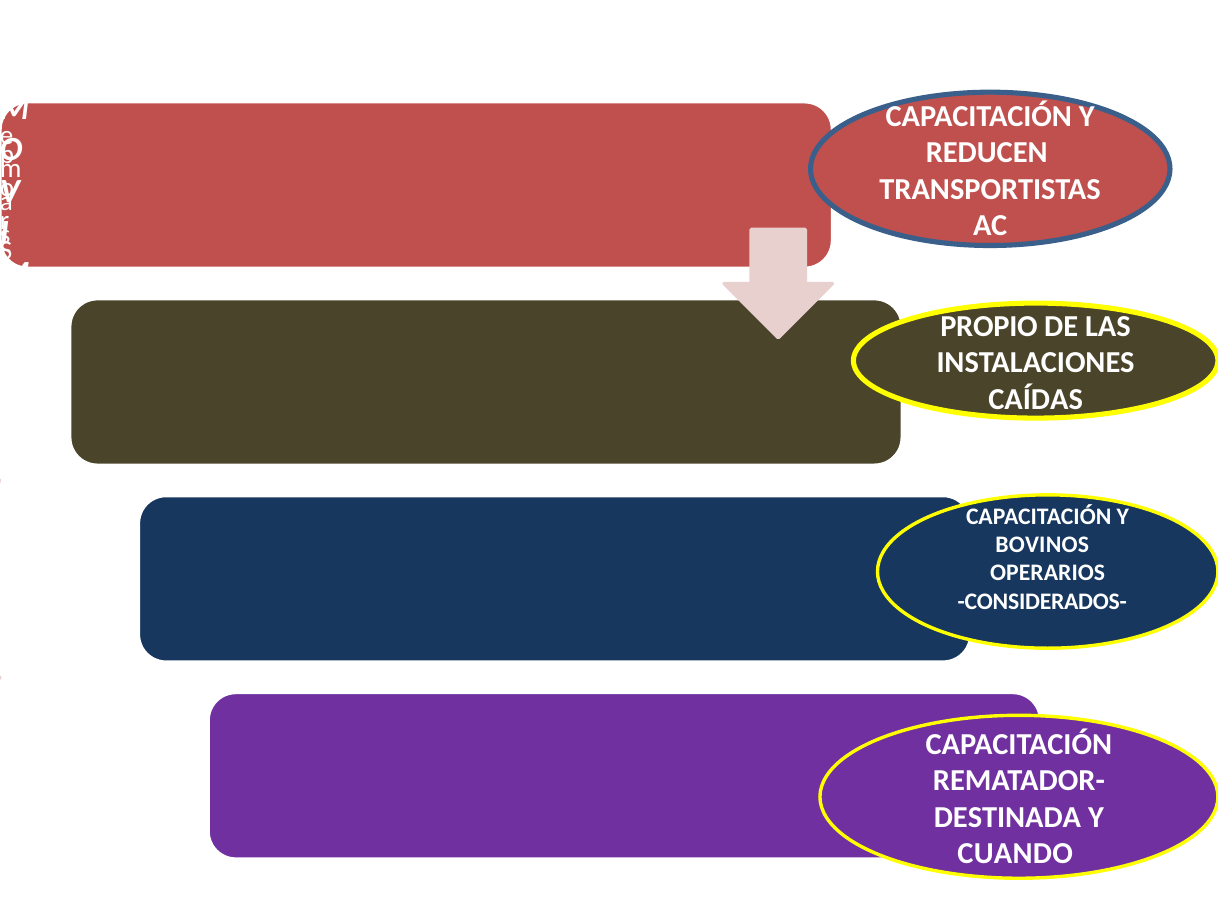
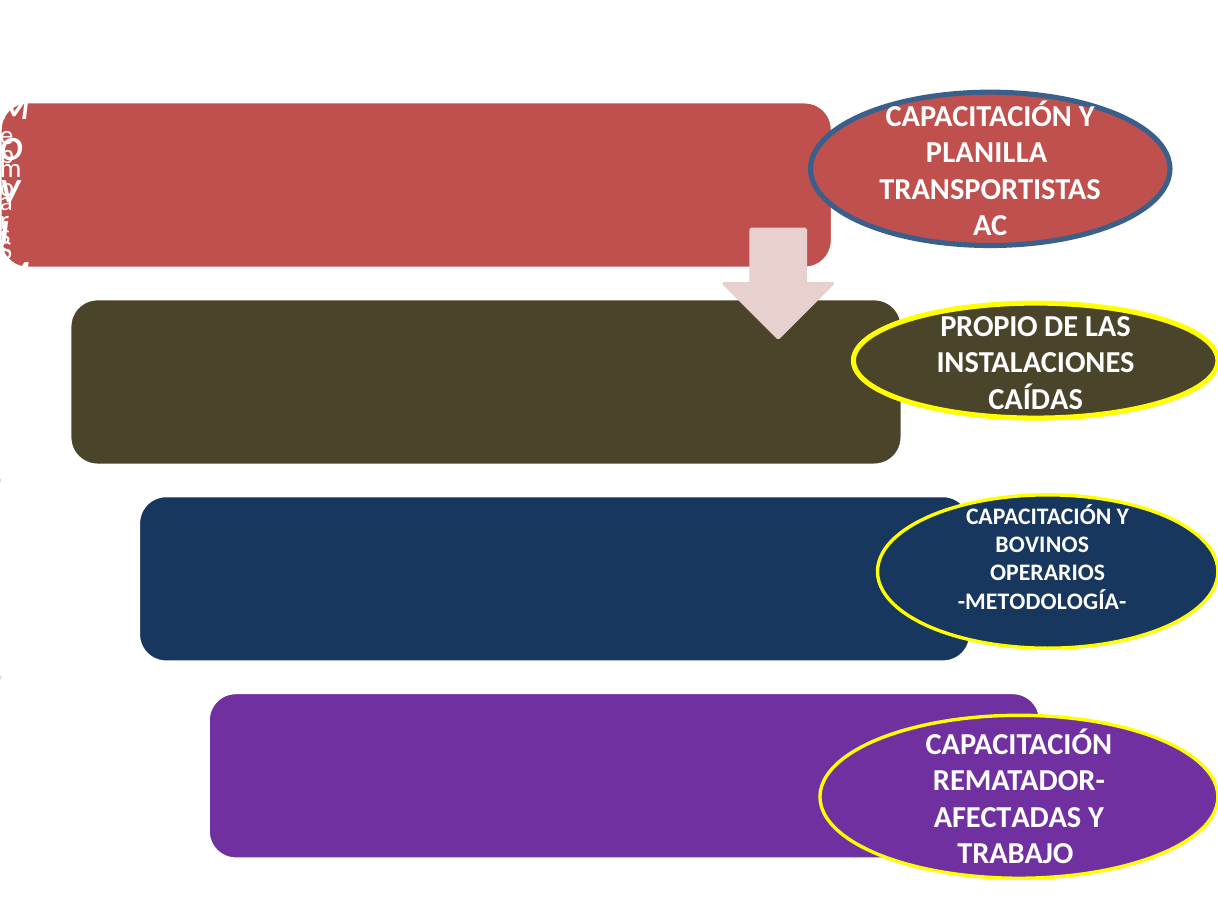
REDUCEN: REDUCEN -> PLANILLA
CONSIDERADOS-: CONSIDERADOS- -> METODOLOGÍA-
DESTINADA: DESTINADA -> AFECTADAS
CUANDO: CUANDO -> TRABAJO
